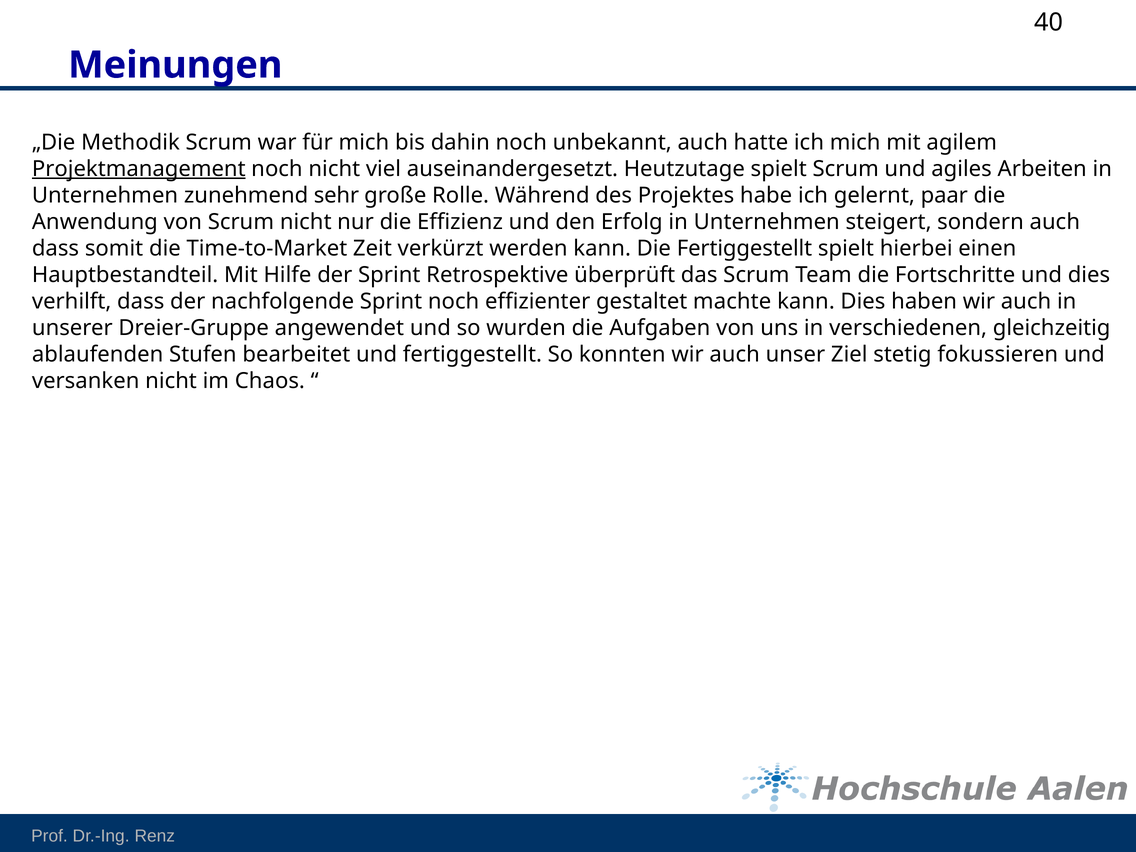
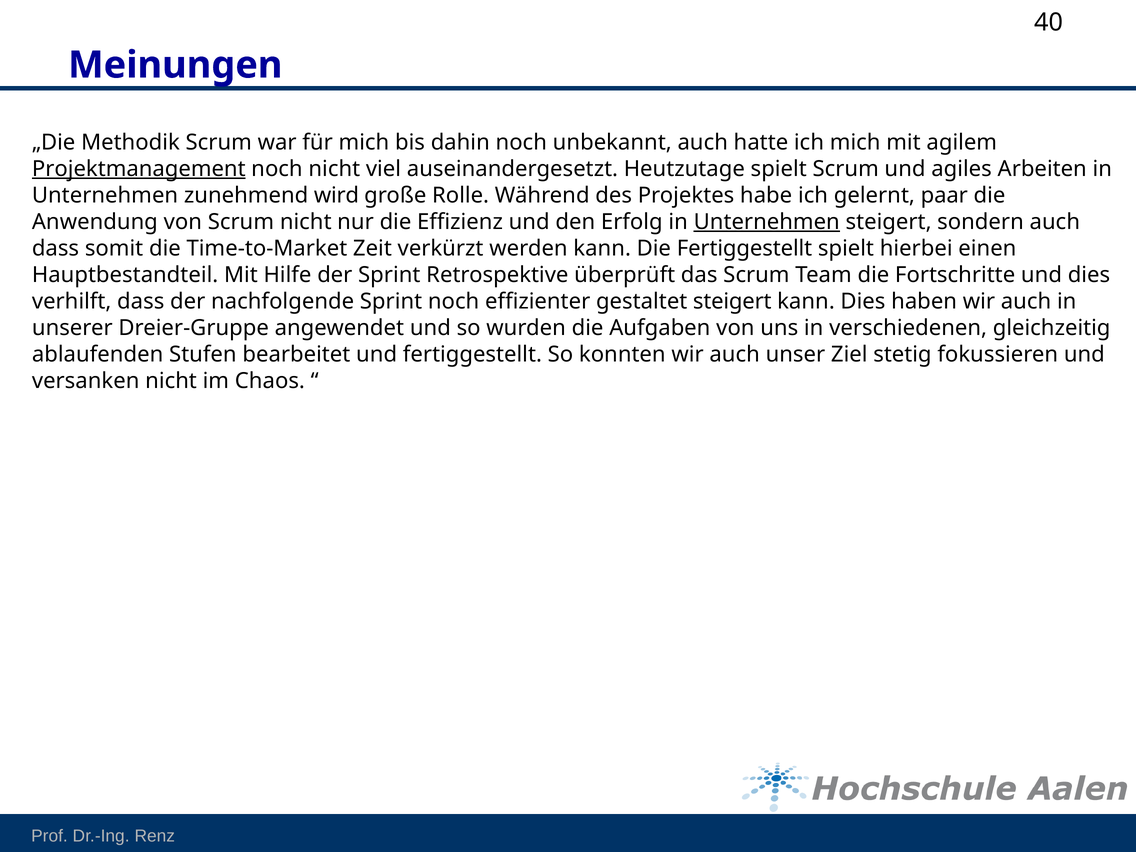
sehr: sehr -> wird
Unternehmen at (767, 222) underline: none -> present
gestaltet machte: machte -> steigert
